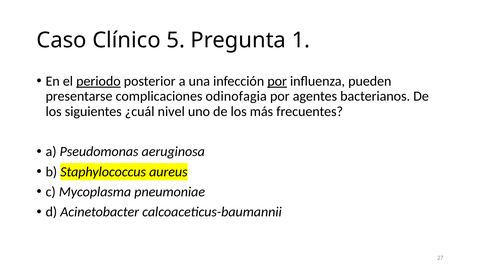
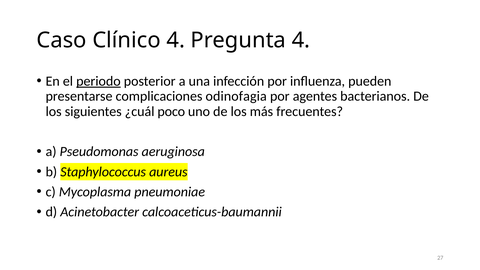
Clínico 5: 5 -> 4
Pregunta 1: 1 -> 4
por at (277, 81) underline: present -> none
nivel: nivel -> poco
